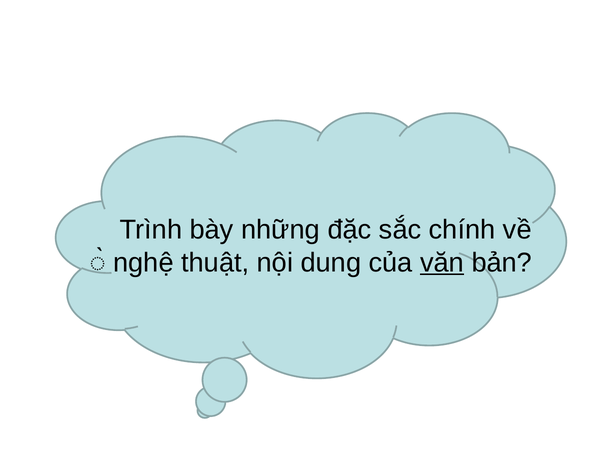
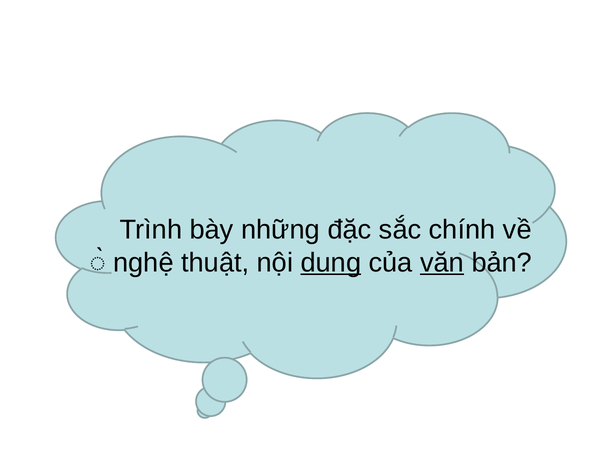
dung underline: none -> present
